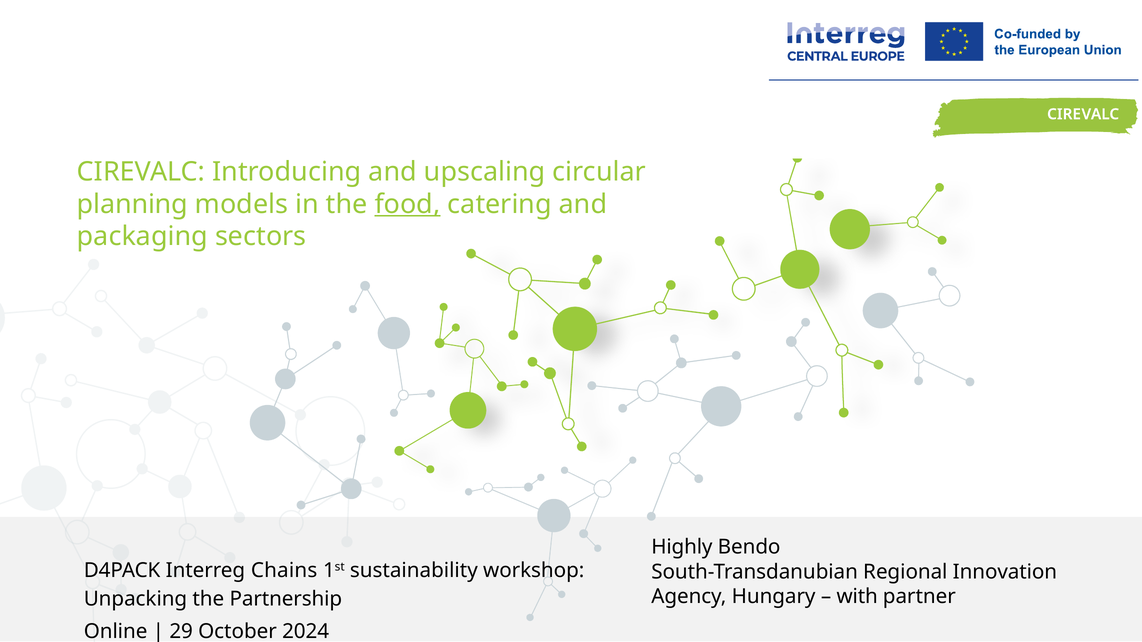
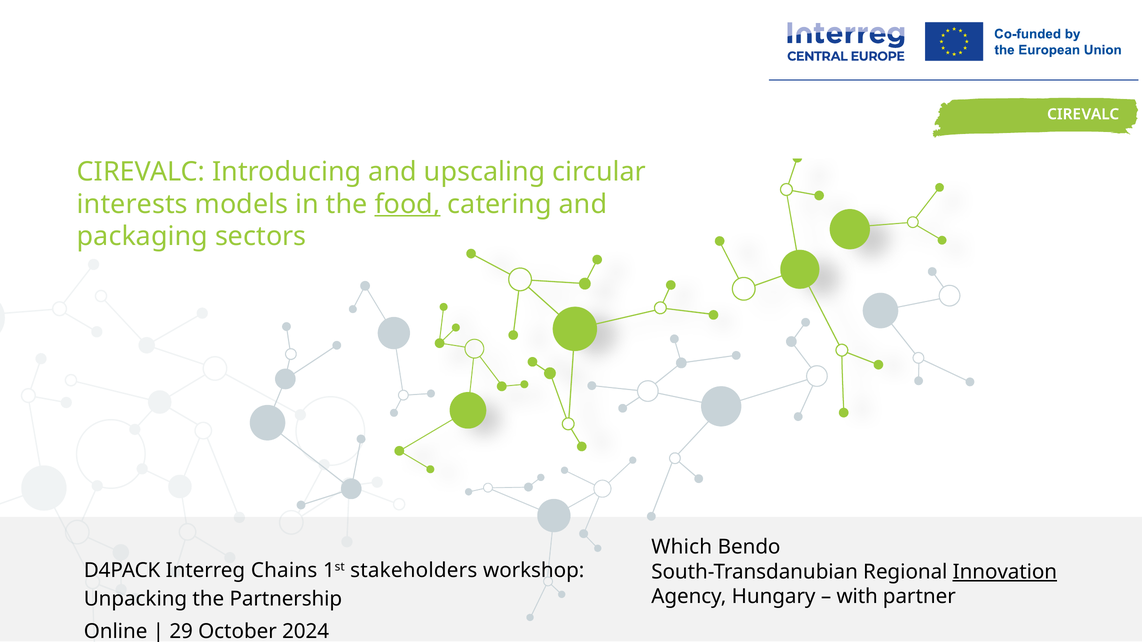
planning: planning -> interests
Highly: Highly -> Which
sustainability: sustainability -> stakeholders
Innovation underline: none -> present
